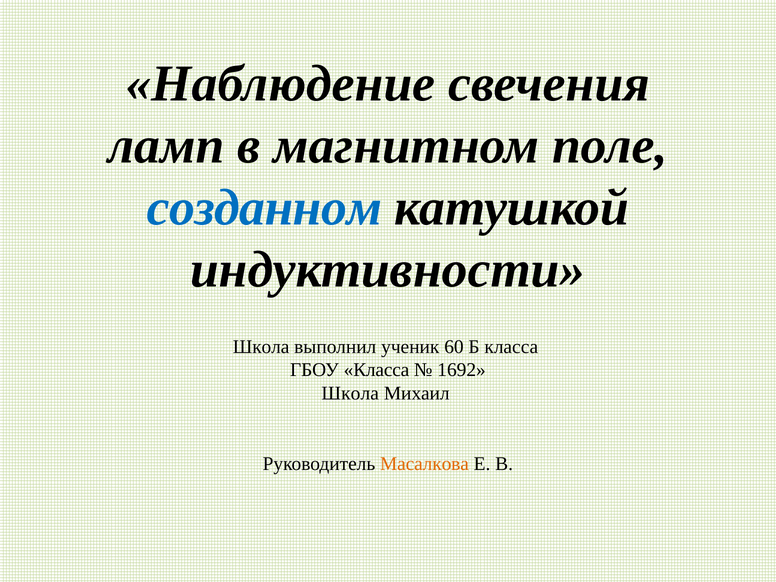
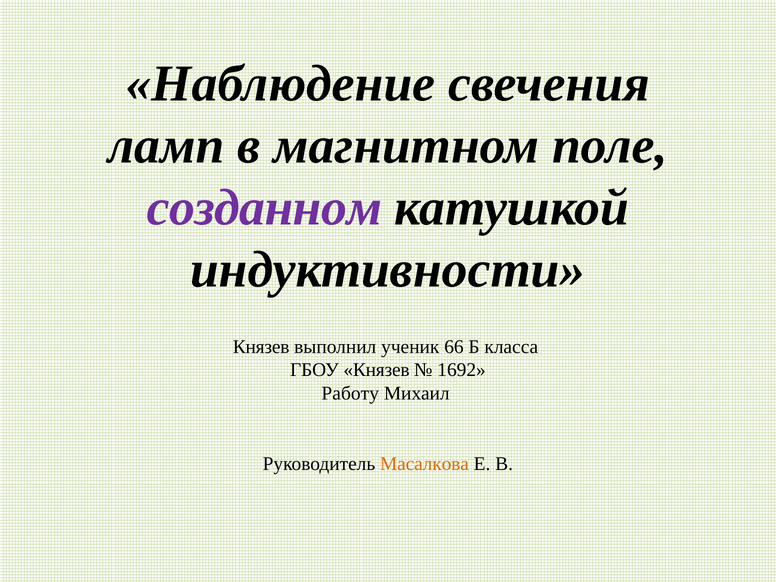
созданном colour: blue -> purple
Школа at (261, 347): Школа -> Князев
60: 60 -> 66
ГБОУ Класса: Класса -> Князев
Школа at (350, 393): Школа -> Работу
